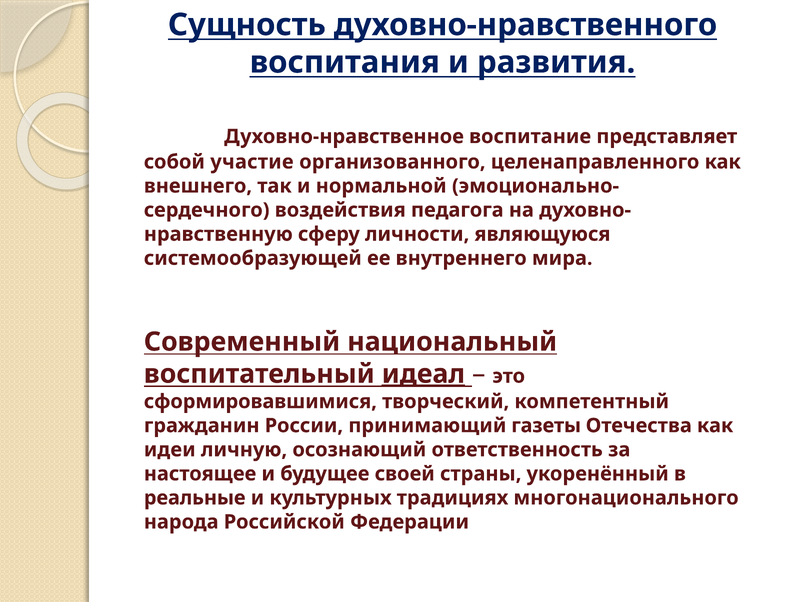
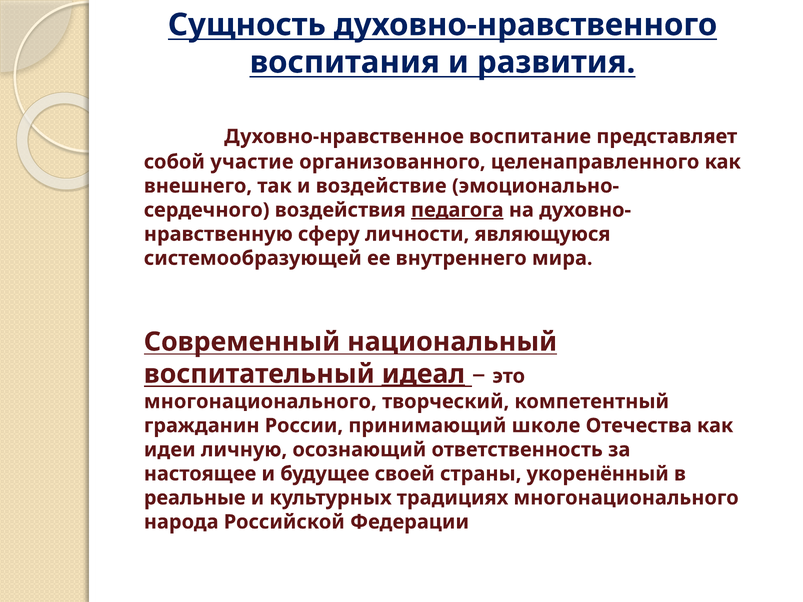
нормальной: нормальной -> воздействие
педагога underline: none -> present
сформировавшимися at (260, 402): сформировавшимися -> многонационального
газеты: газеты -> школе
